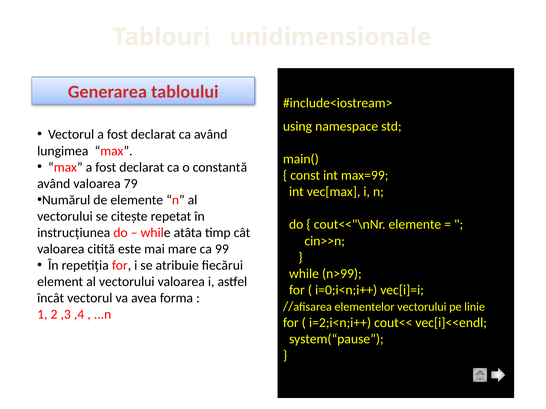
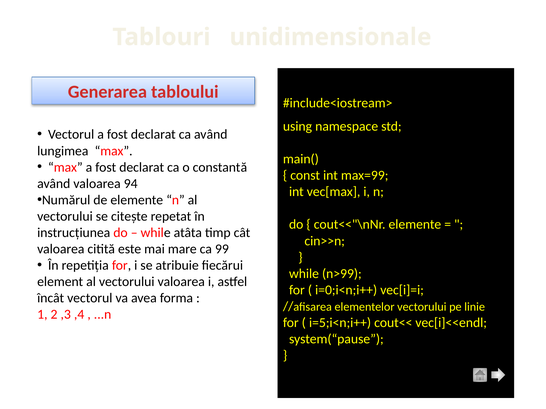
79: 79 -> 94
i=2;i<n;i++: i=2;i<n;i++ -> i=5;i<n;i++
